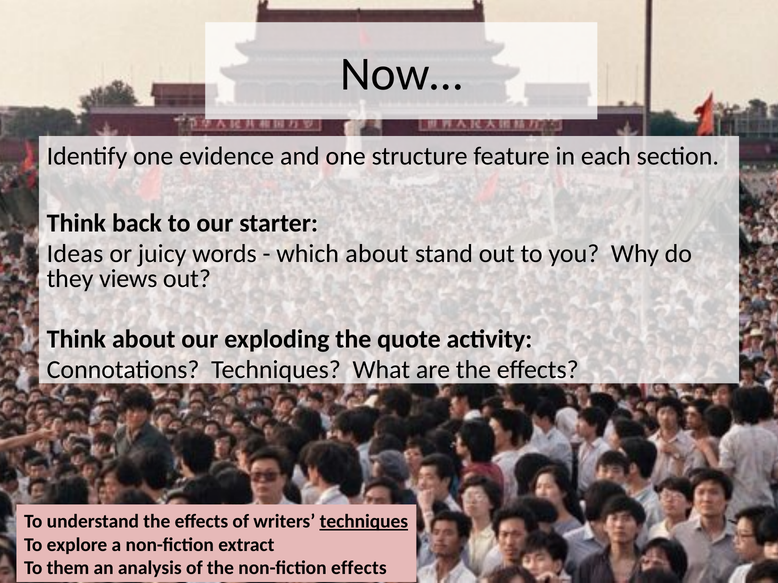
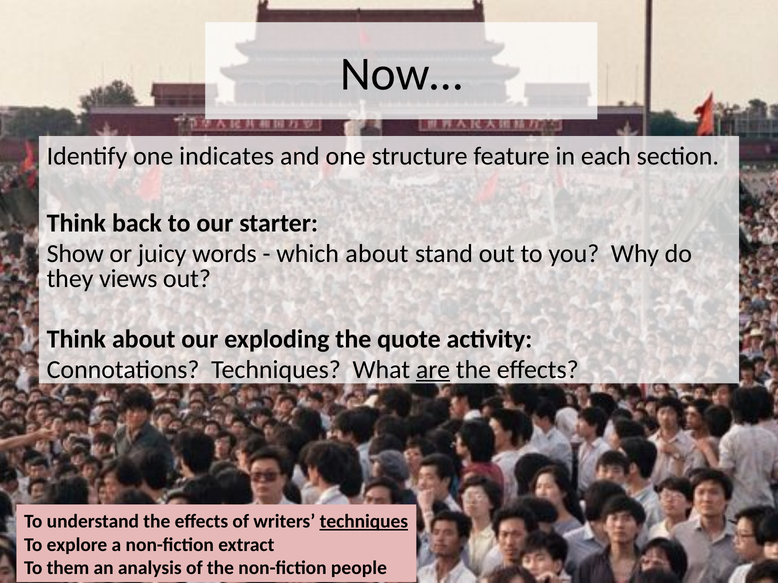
evidence: evidence -> indicates
Ideas: Ideas -> Show
are underline: none -> present
non-fiction effects: effects -> people
